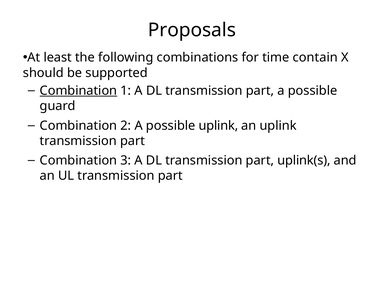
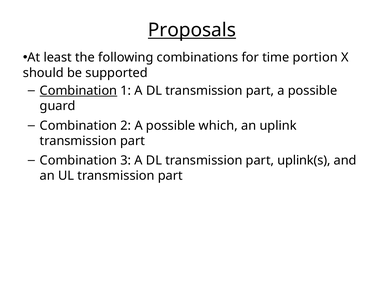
Proposals underline: none -> present
contain: contain -> portion
possible uplink: uplink -> which
